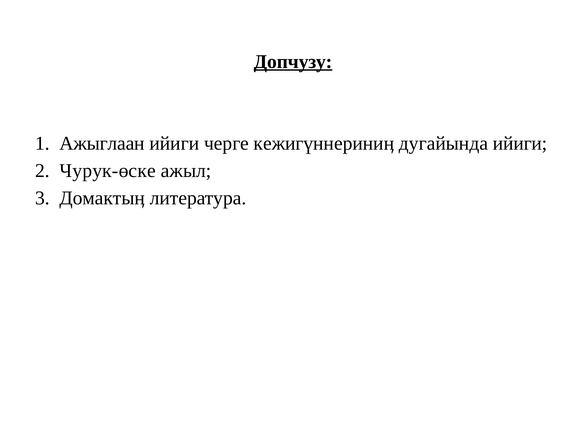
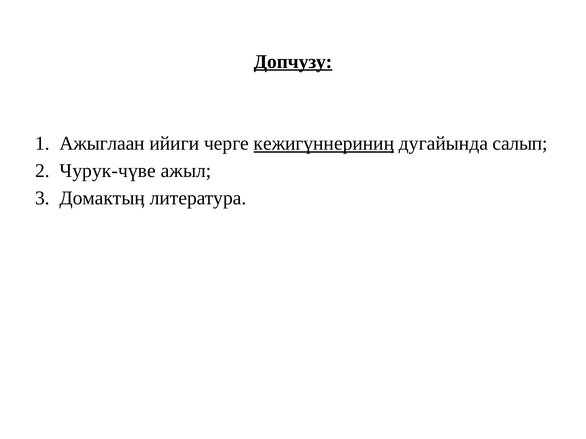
кежигүннериниӊ underline: none -> present
дугайында ийиги: ийиги -> салып
Чурук-өске: Чурук-өске -> Чурук-чүве
